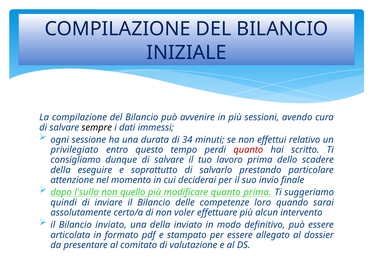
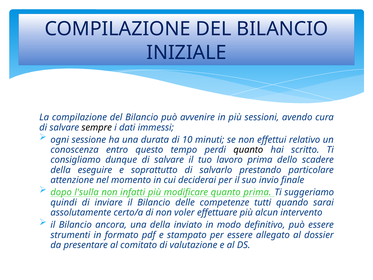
34: 34 -> 10
privilegiato: privilegiato -> conoscenza
quanto at (248, 150) colour: red -> black
quello: quello -> infatti
loro: loro -> tutti
Bilancio inviato: inviato -> ancora
articolata: articolata -> strumenti
